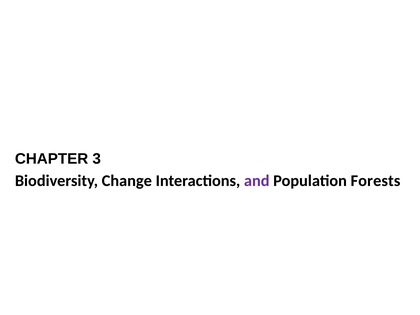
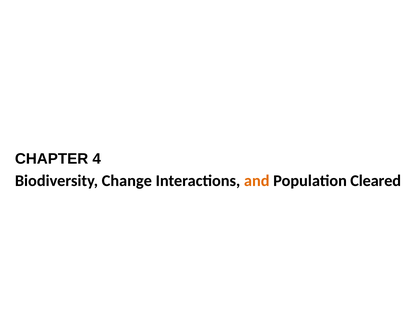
3: 3 -> 4
and colour: purple -> orange
Forests: Forests -> Cleared
